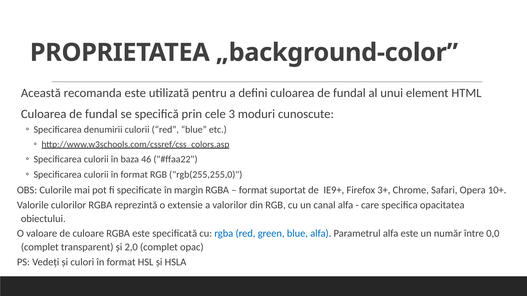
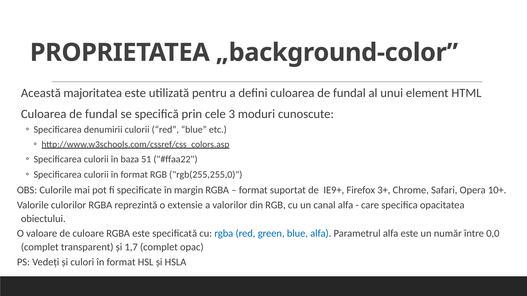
recomanda: recomanda -> majoritatea
46: 46 -> 51
2,0: 2,0 -> 1,7
